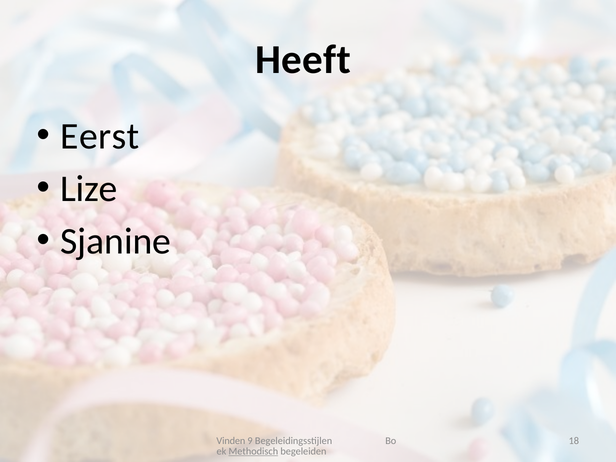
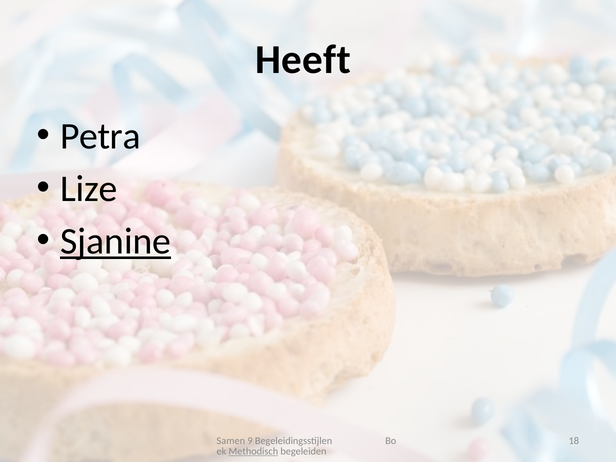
Eerst: Eerst -> Petra
Sjanine underline: none -> present
Vinden: Vinden -> Samen
